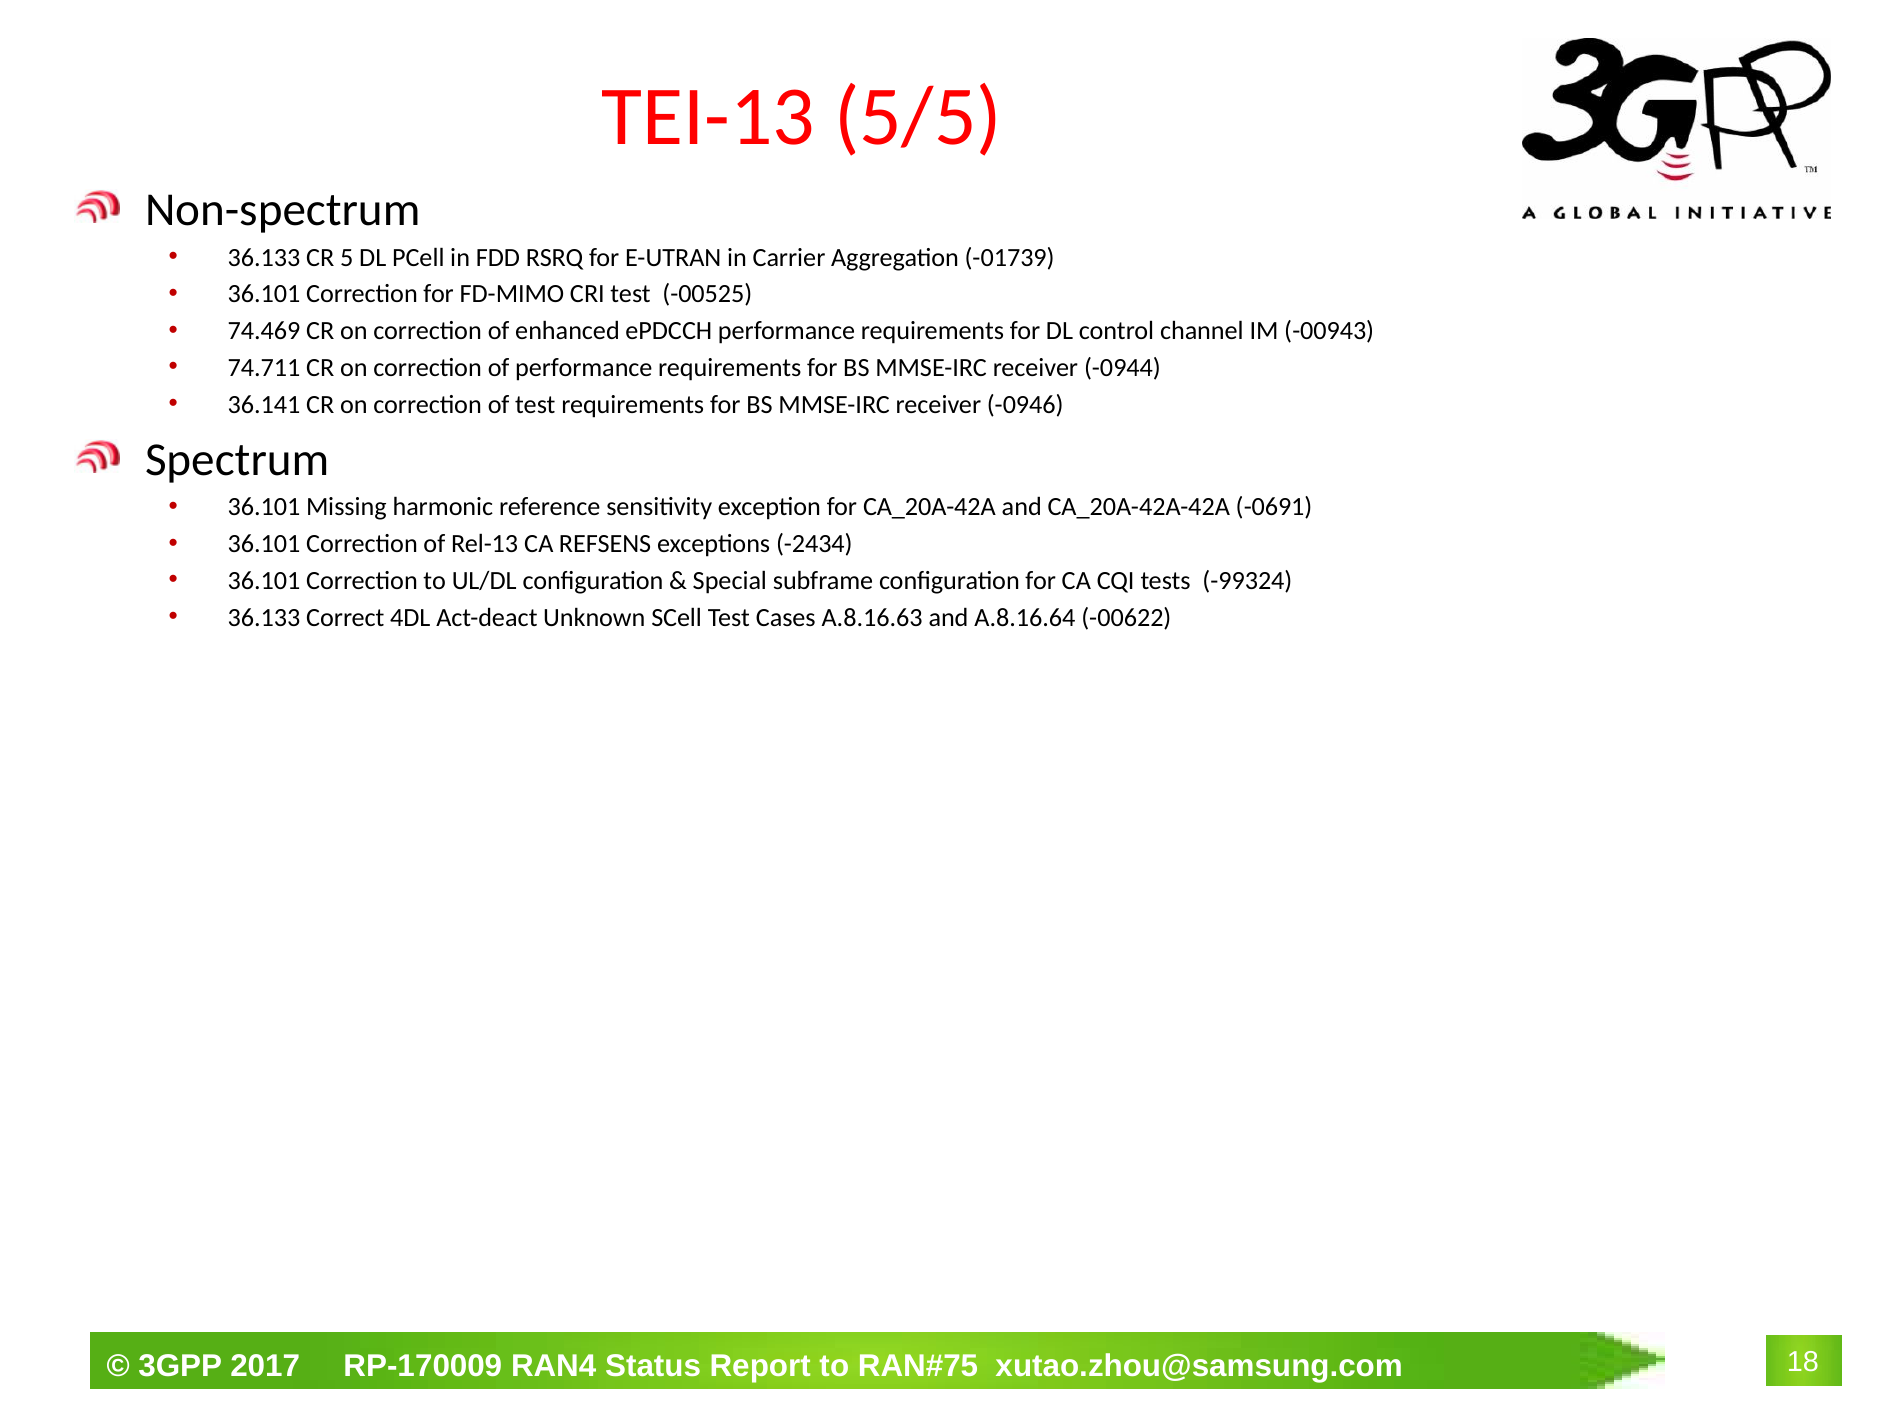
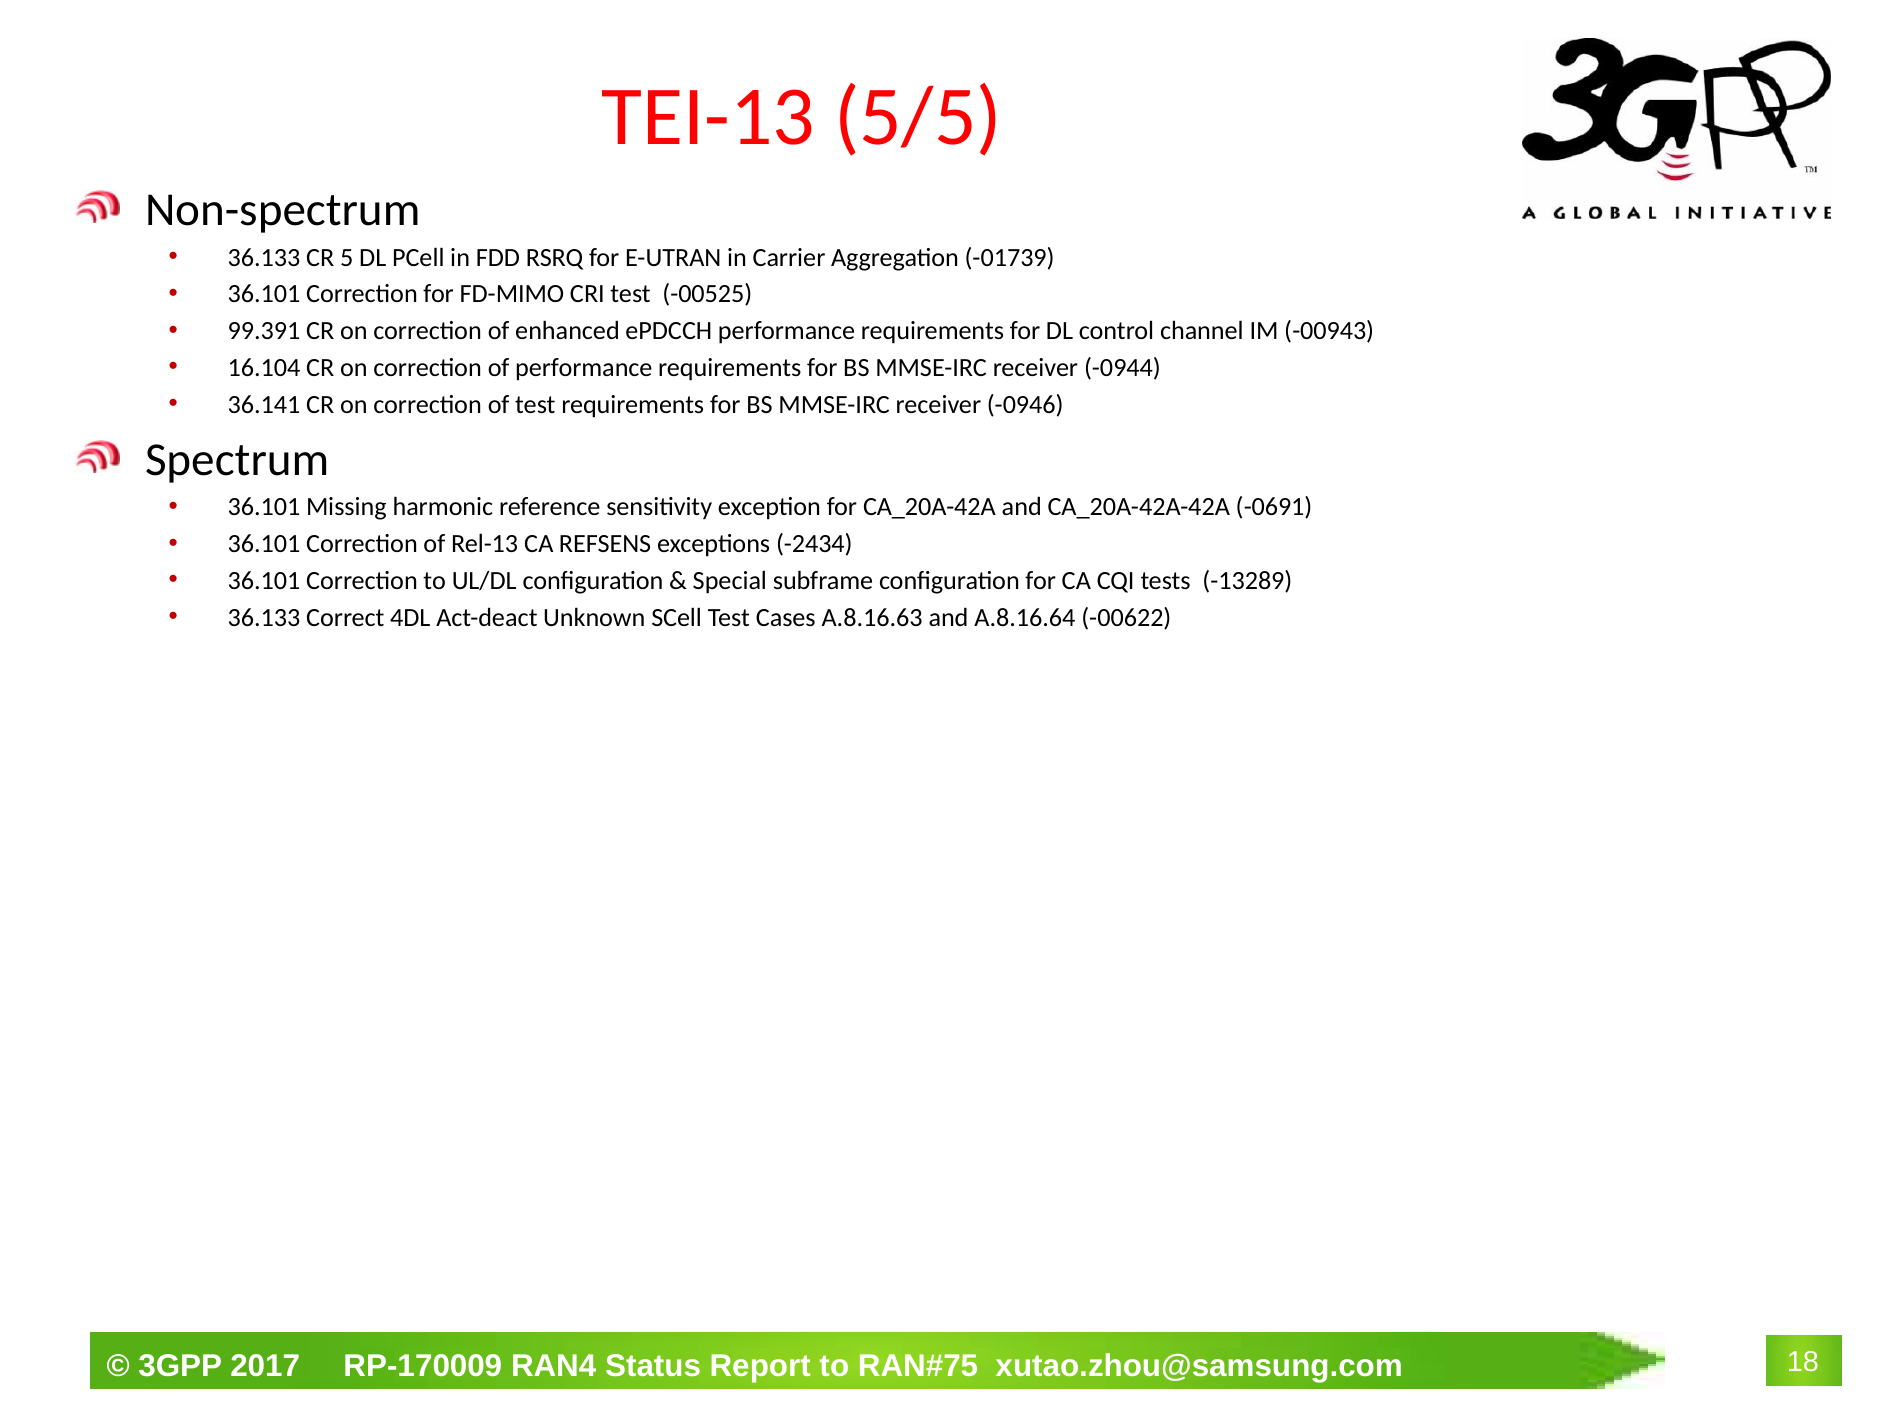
74.469: 74.469 -> 99.391
74.711: 74.711 -> 16.104
-99324: -99324 -> -13289
